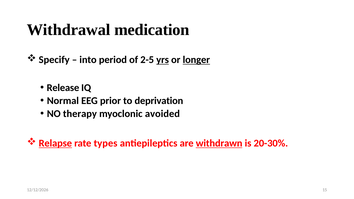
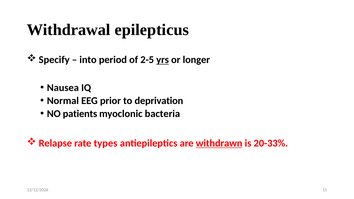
medication: medication -> epilepticus
longer underline: present -> none
Release: Release -> Nausea
therapy: therapy -> patients
avoided: avoided -> bacteria
Relapse underline: present -> none
20-30%: 20-30% -> 20-33%
